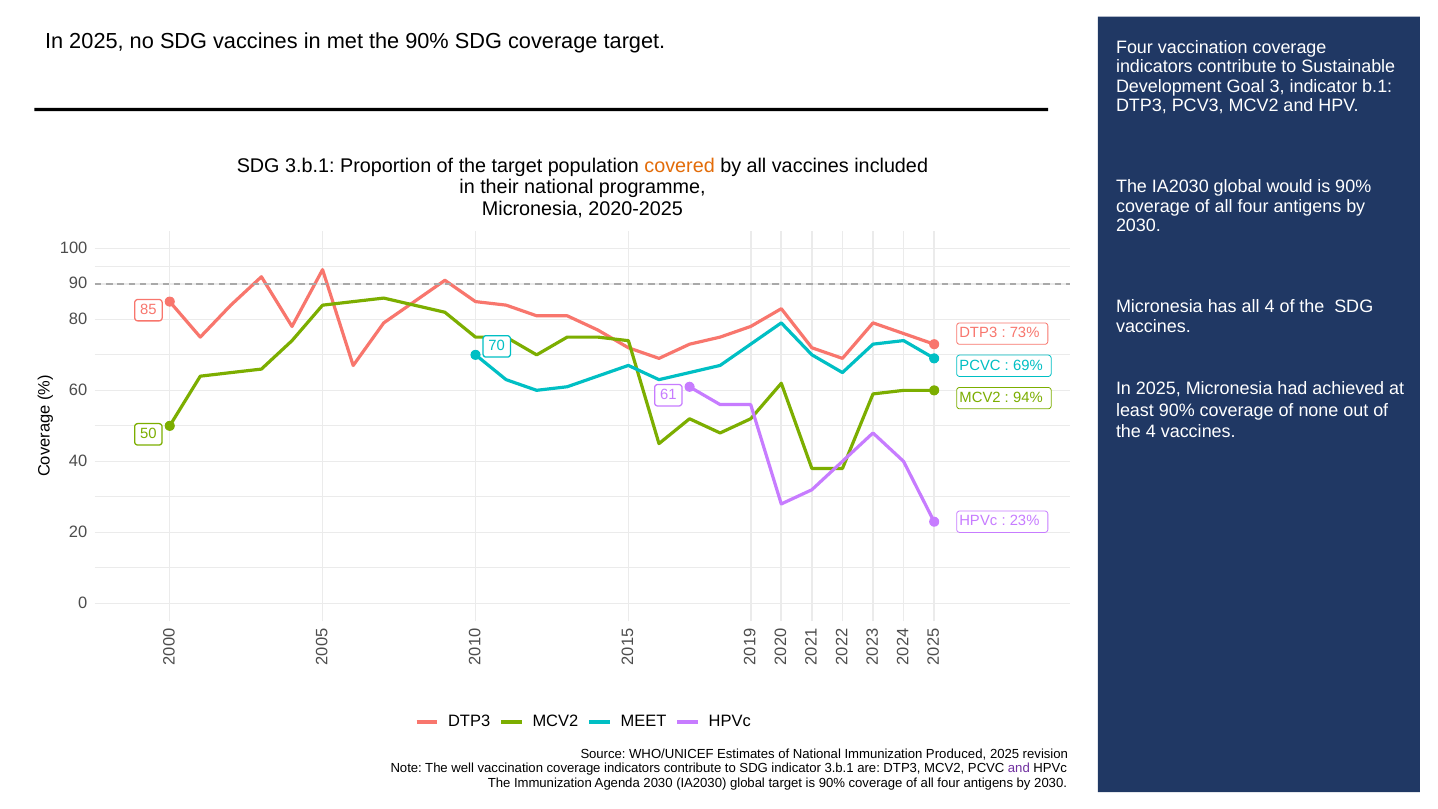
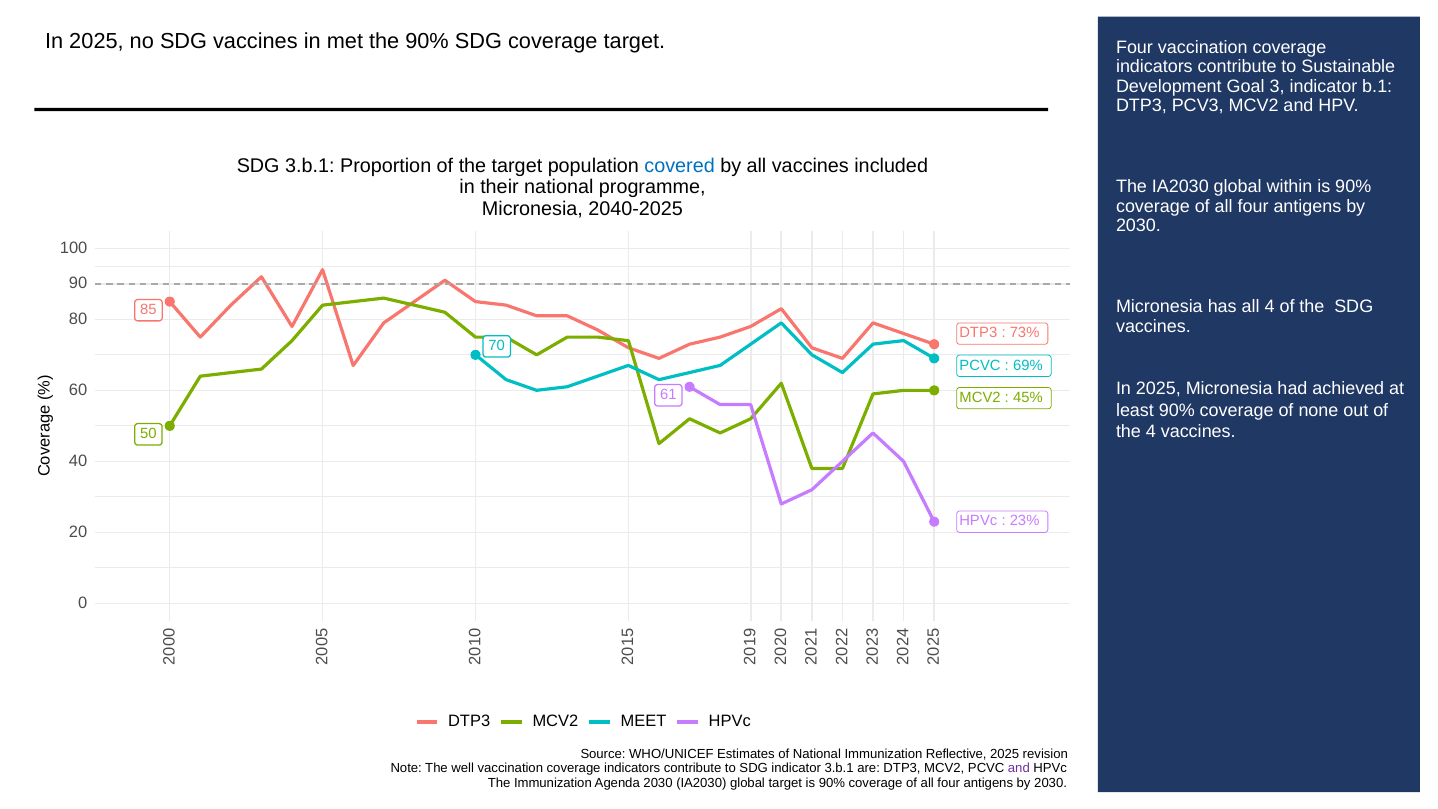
covered colour: orange -> blue
would: would -> within
2020-2025: 2020-2025 -> 2040-2025
94%: 94% -> 45%
Produced: Produced -> Reflective
